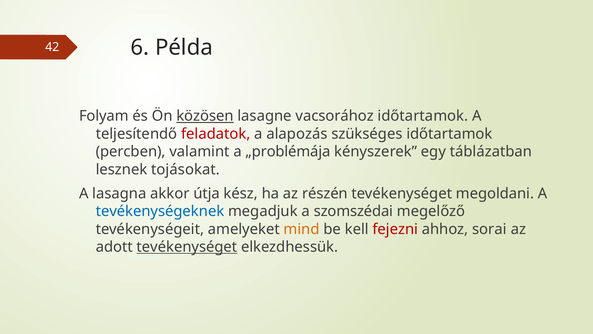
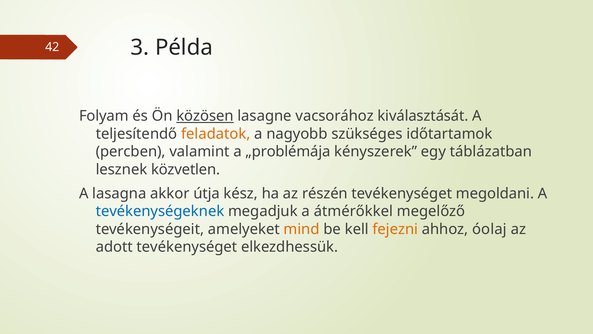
6: 6 -> 3
vacsorához időtartamok: időtartamok -> kiválasztását
feladatok colour: red -> orange
alapozás: alapozás -> nagyobb
tojásokat: tojásokat -> közvetlen
szomszédai: szomszédai -> átmérőkkel
fejezni colour: red -> orange
sorai: sorai -> óolaj
tevékenységet at (187, 247) underline: present -> none
